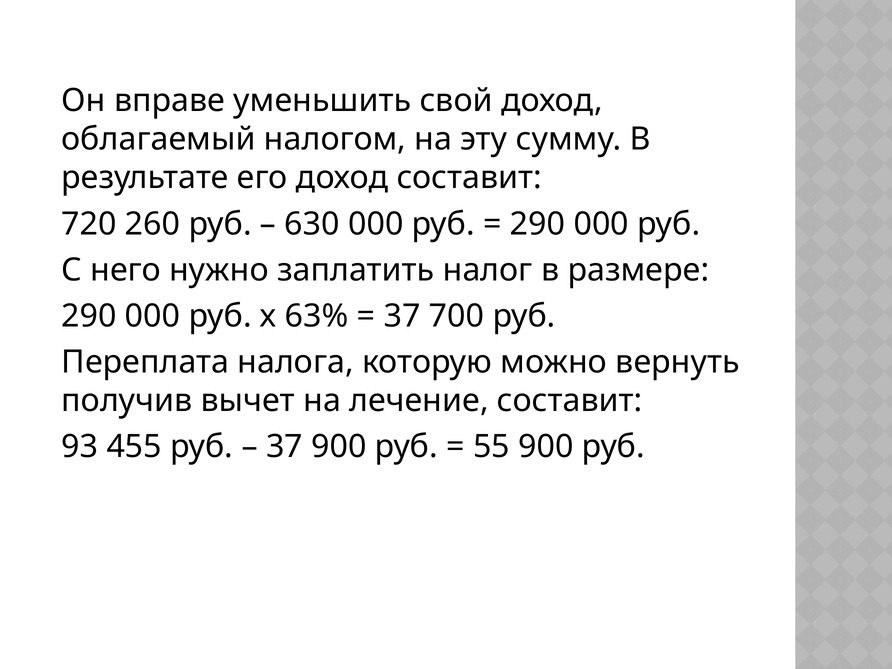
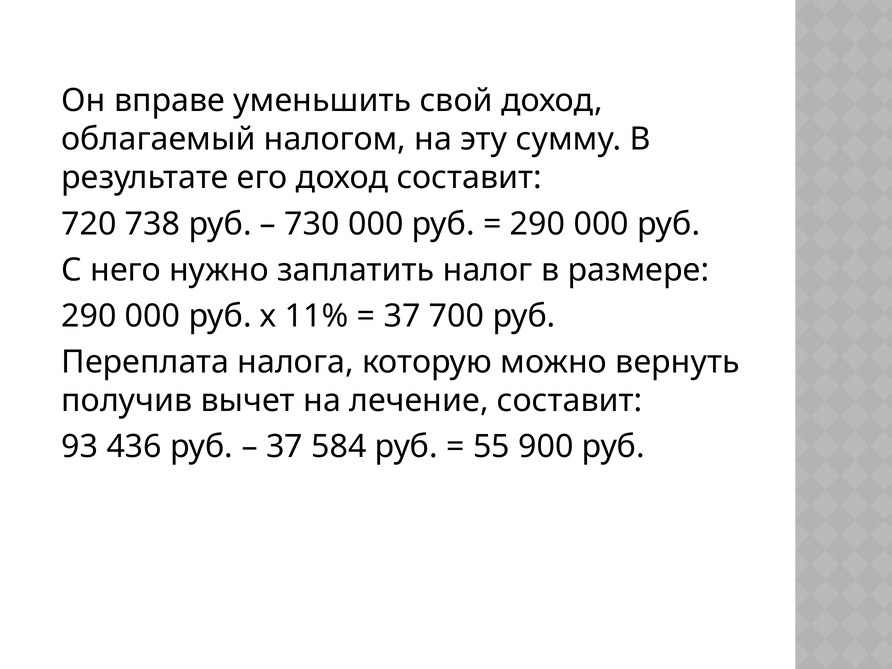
260: 260 -> 738
630: 630 -> 730
63%: 63% -> 11%
455: 455 -> 436
37 900: 900 -> 584
